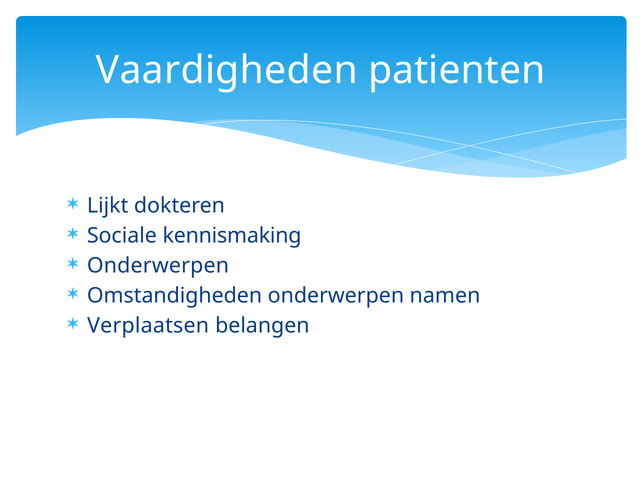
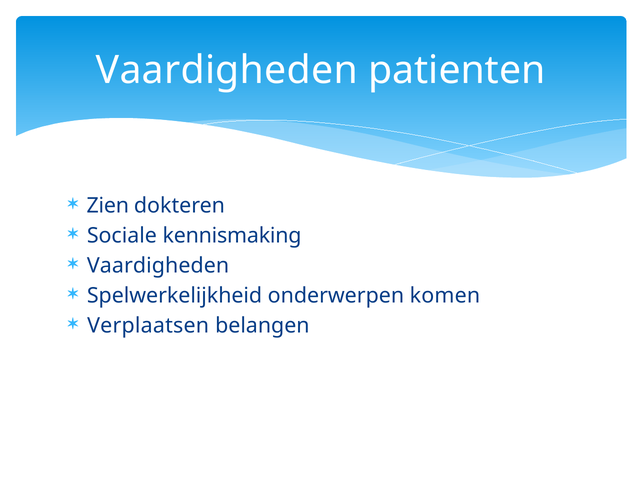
Lijkt: Lijkt -> Zien
Onderwerpen at (158, 265): Onderwerpen -> Vaardigheden
Omstandigheden: Omstandigheden -> Spelwerkelijkheid
namen: namen -> komen
